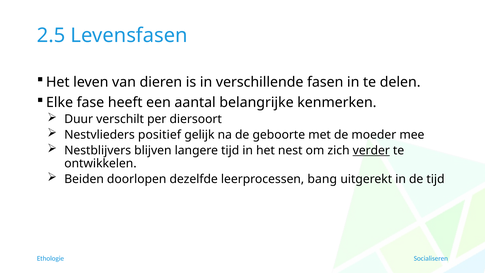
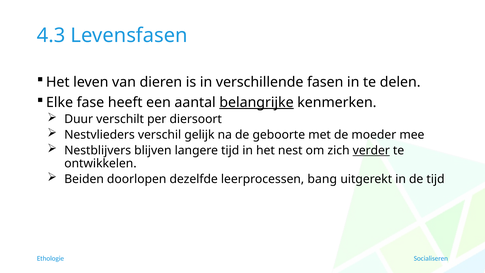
2.5: 2.5 -> 4.3
belangrijke underline: none -> present
positief: positief -> verschil
